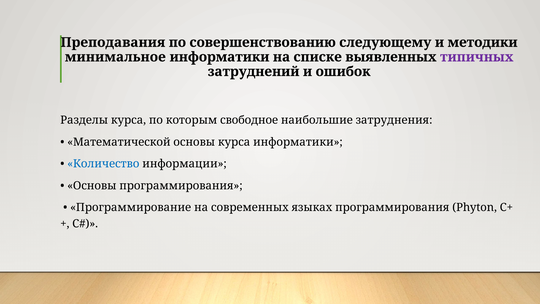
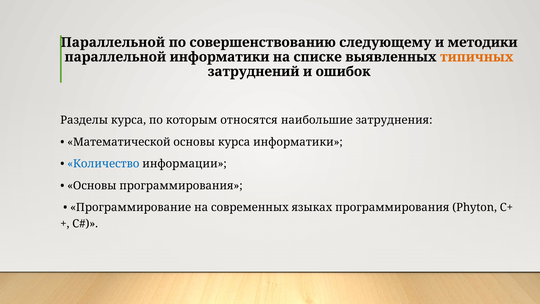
Преподавания at (113, 42): Преподавания -> Параллельной
минимальное at (115, 57): минимальное -> параллельной
типичных colour: purple -> orange
свободное: свободное -> относятся
